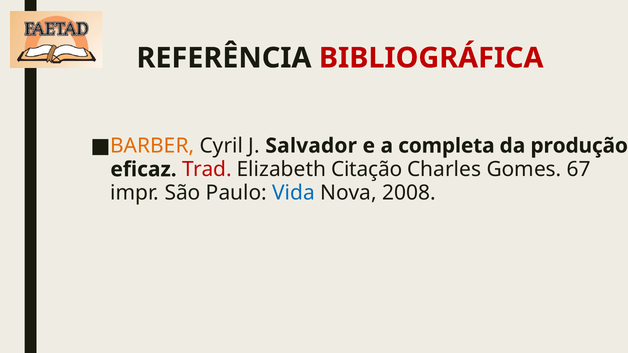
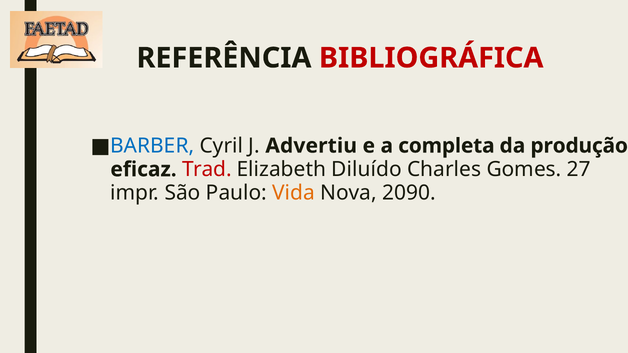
BARBER colour: orange -> blue
Salvador: Salvador -> Advertiu
Citação: Citação -> Diluído
67: 67 -> 27
Vida colour: blue -> orange
2008: 2008 -> 2090
